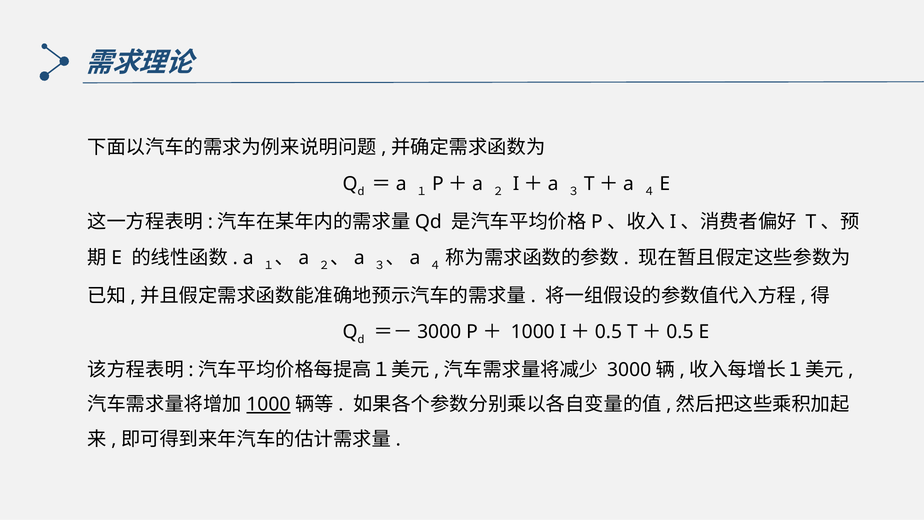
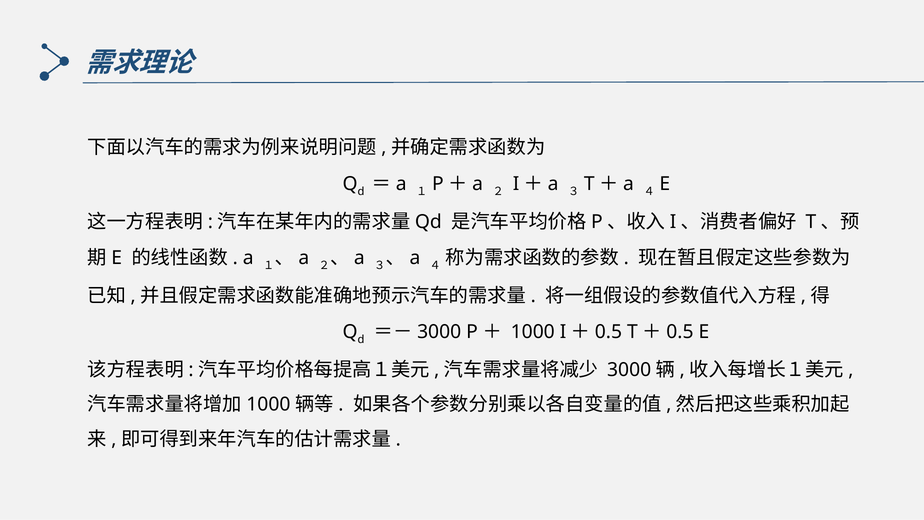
1000 at (268, 404) underline: present -> none
